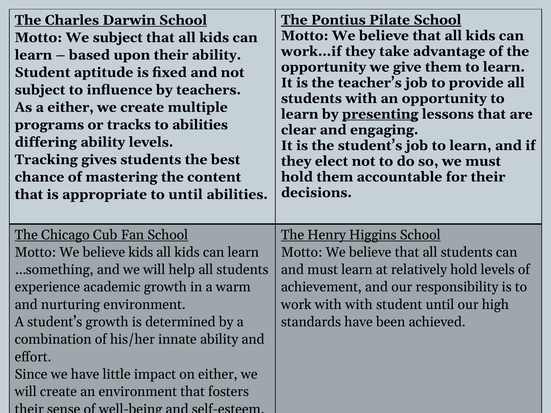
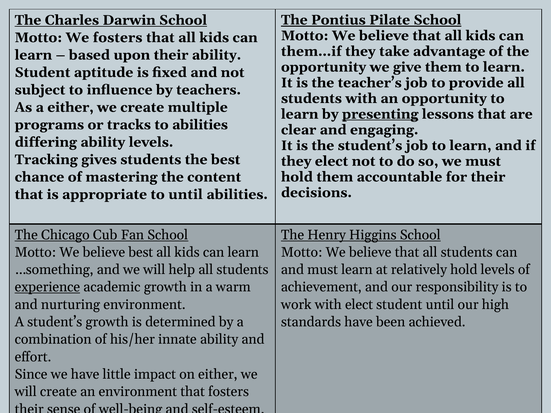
We subject: subject -> fosters
work…if: work…if -> them…if
believe kids: kids -> best
experience underline: none -> present
with with: with -> elect
